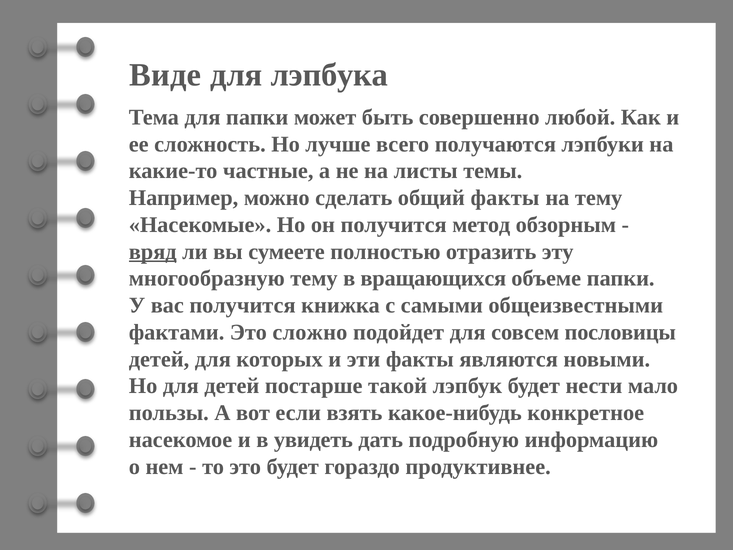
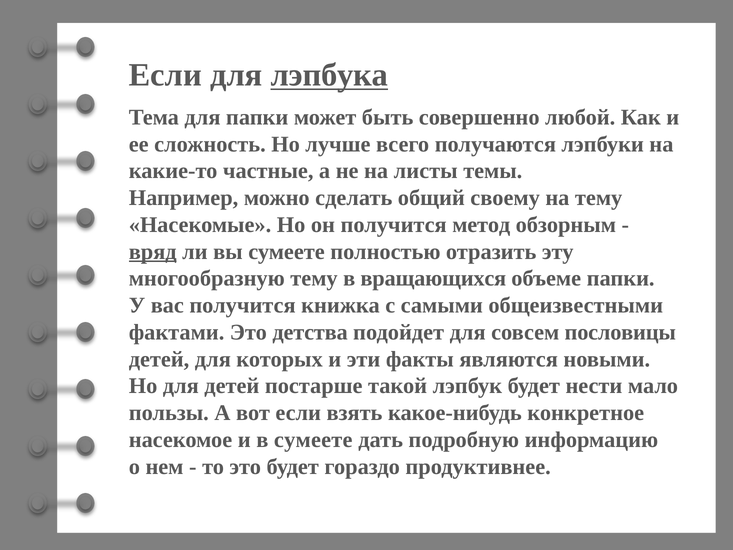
Виде at (165, 75): Виде -> Если
лэпбука underline: none -> present
общий факты: факты -> своему
сложно: сложно -> детства
в увидеть: увидеть -> сумеете
